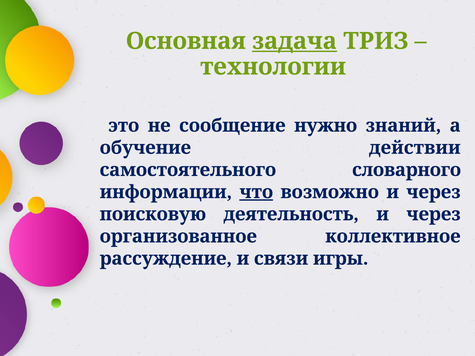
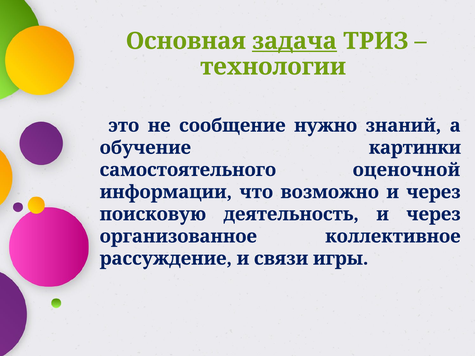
действии: действии -> картинки
словарного: словарного -> оценочной
что underline: present -> none
